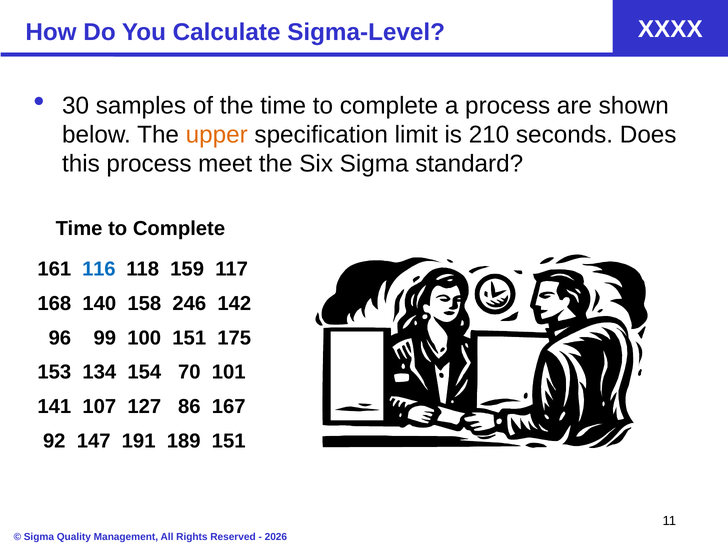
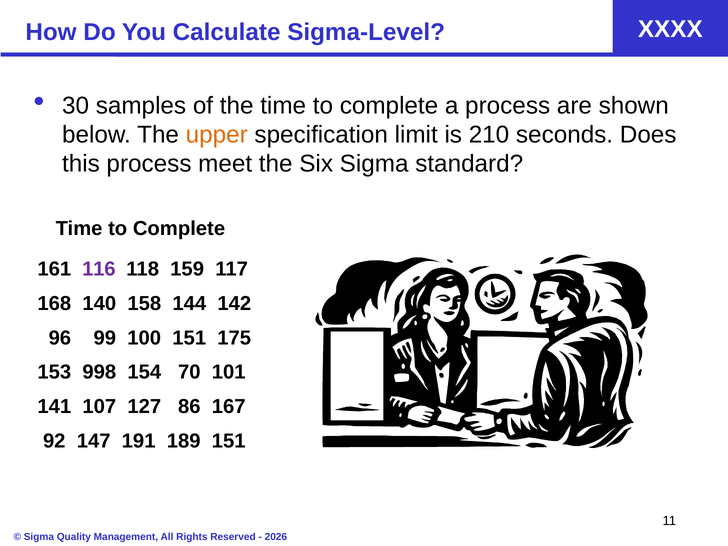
116 colour: blue -> purple
246: 246 -> 144
134: 134 -> 998
